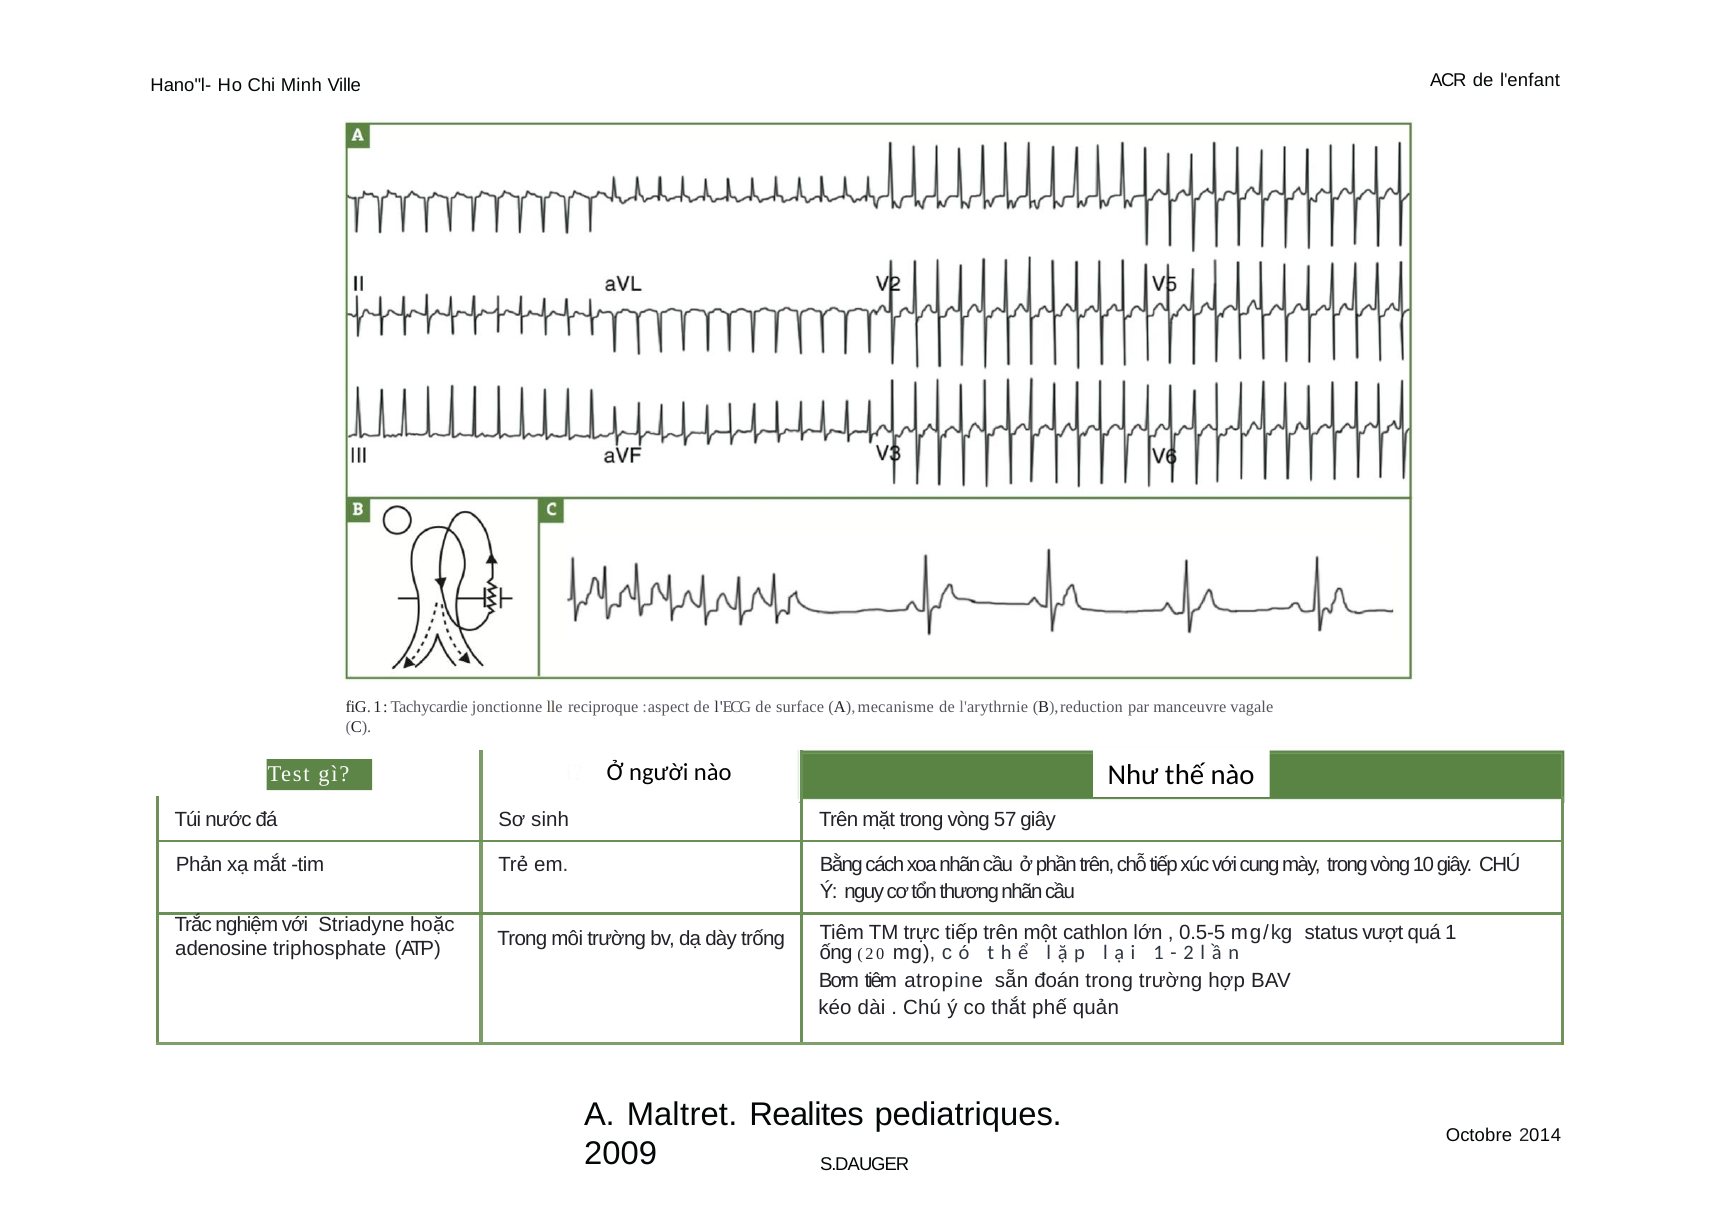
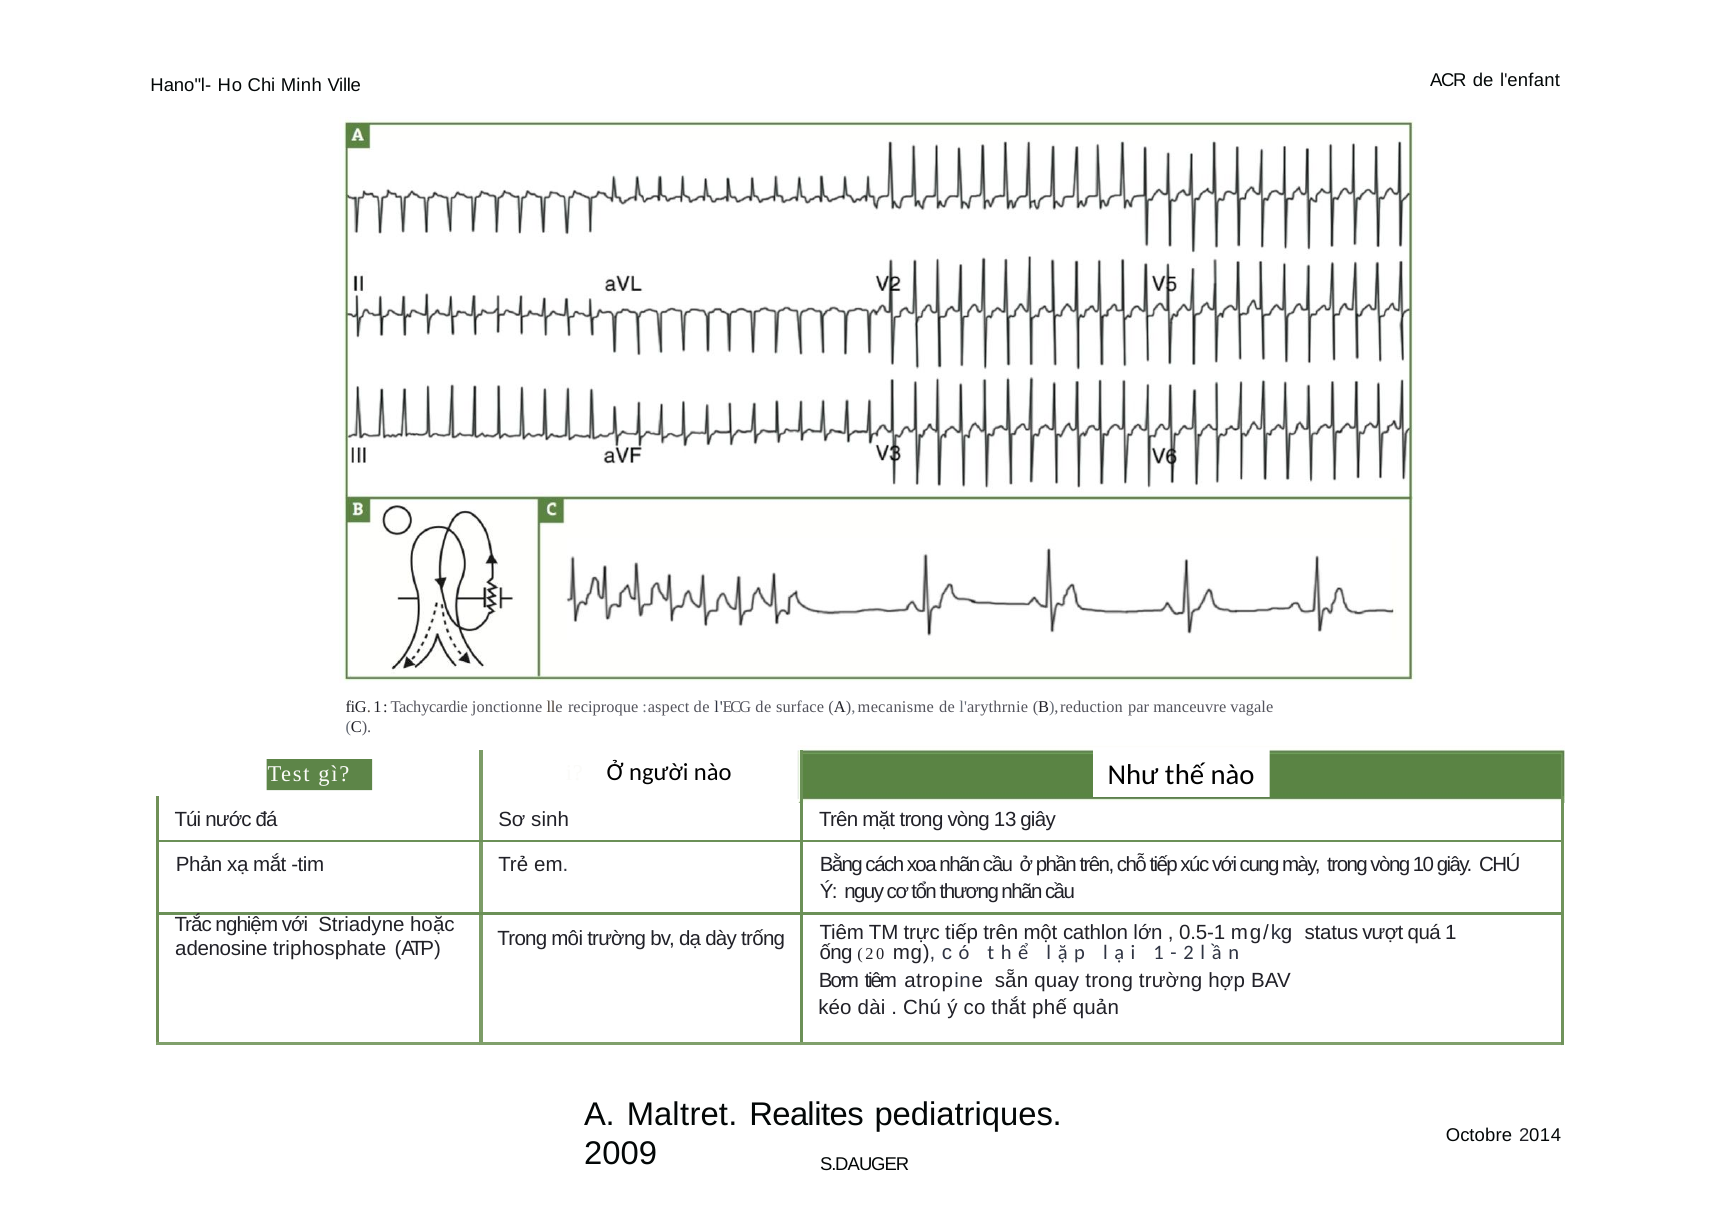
57: 57 -> 13
0.5-5: 0.5-5 -> 0.5-1
đoán: đoán -> quay
